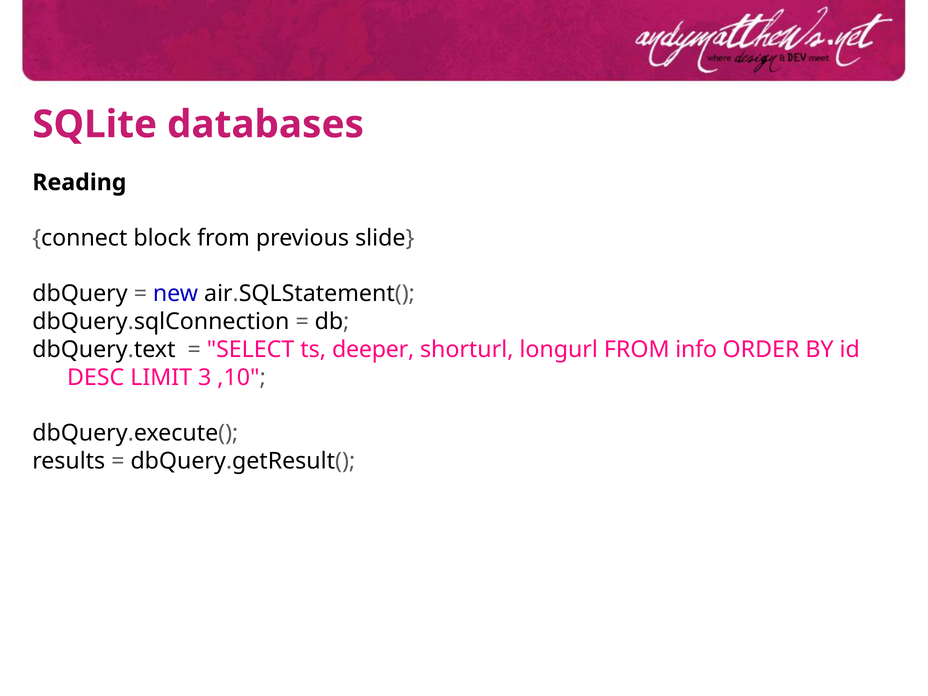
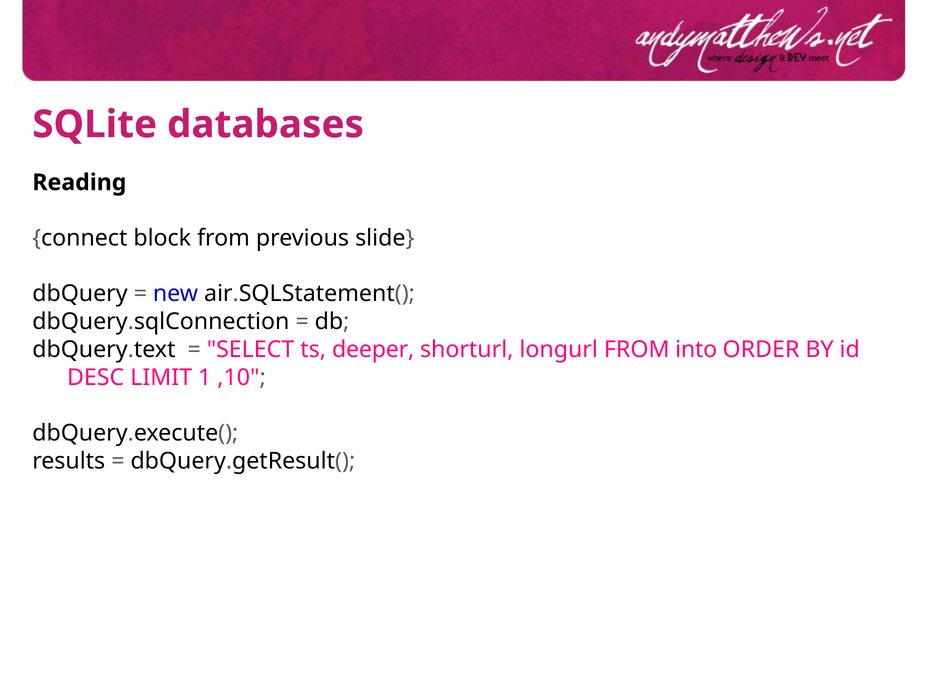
info: info -> into
3: 3 -> 1
